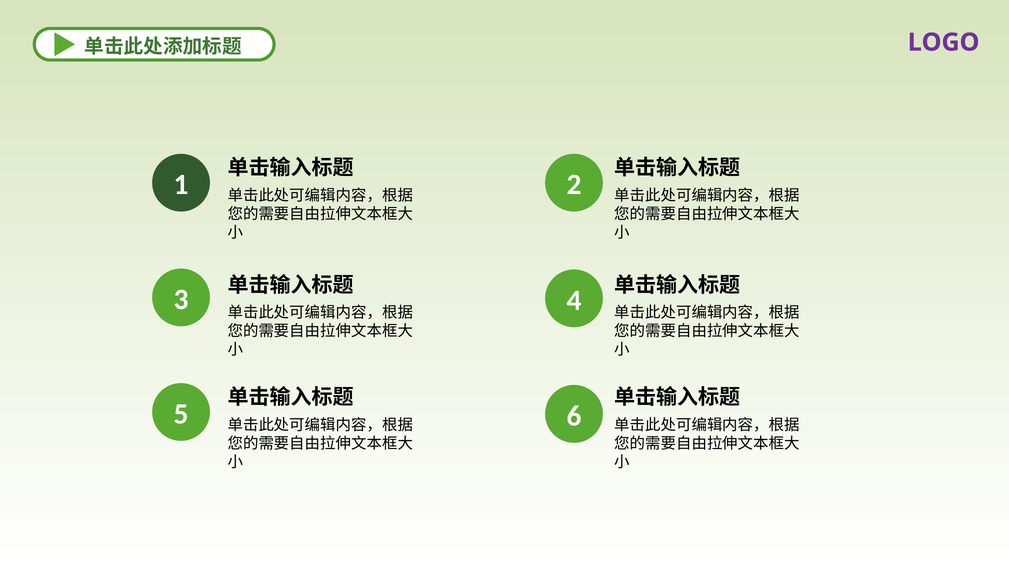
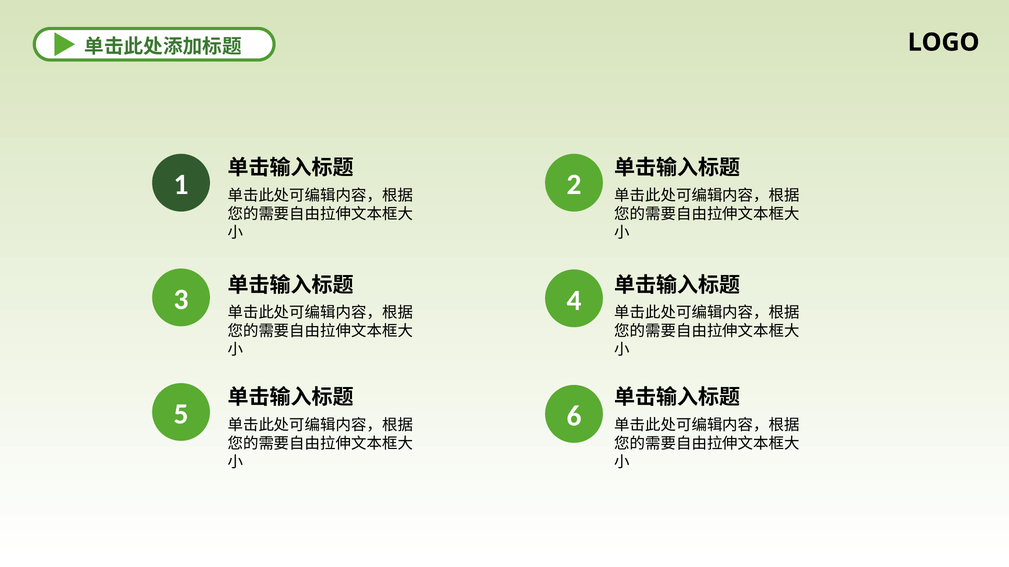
LOGO colour: purple -> black
